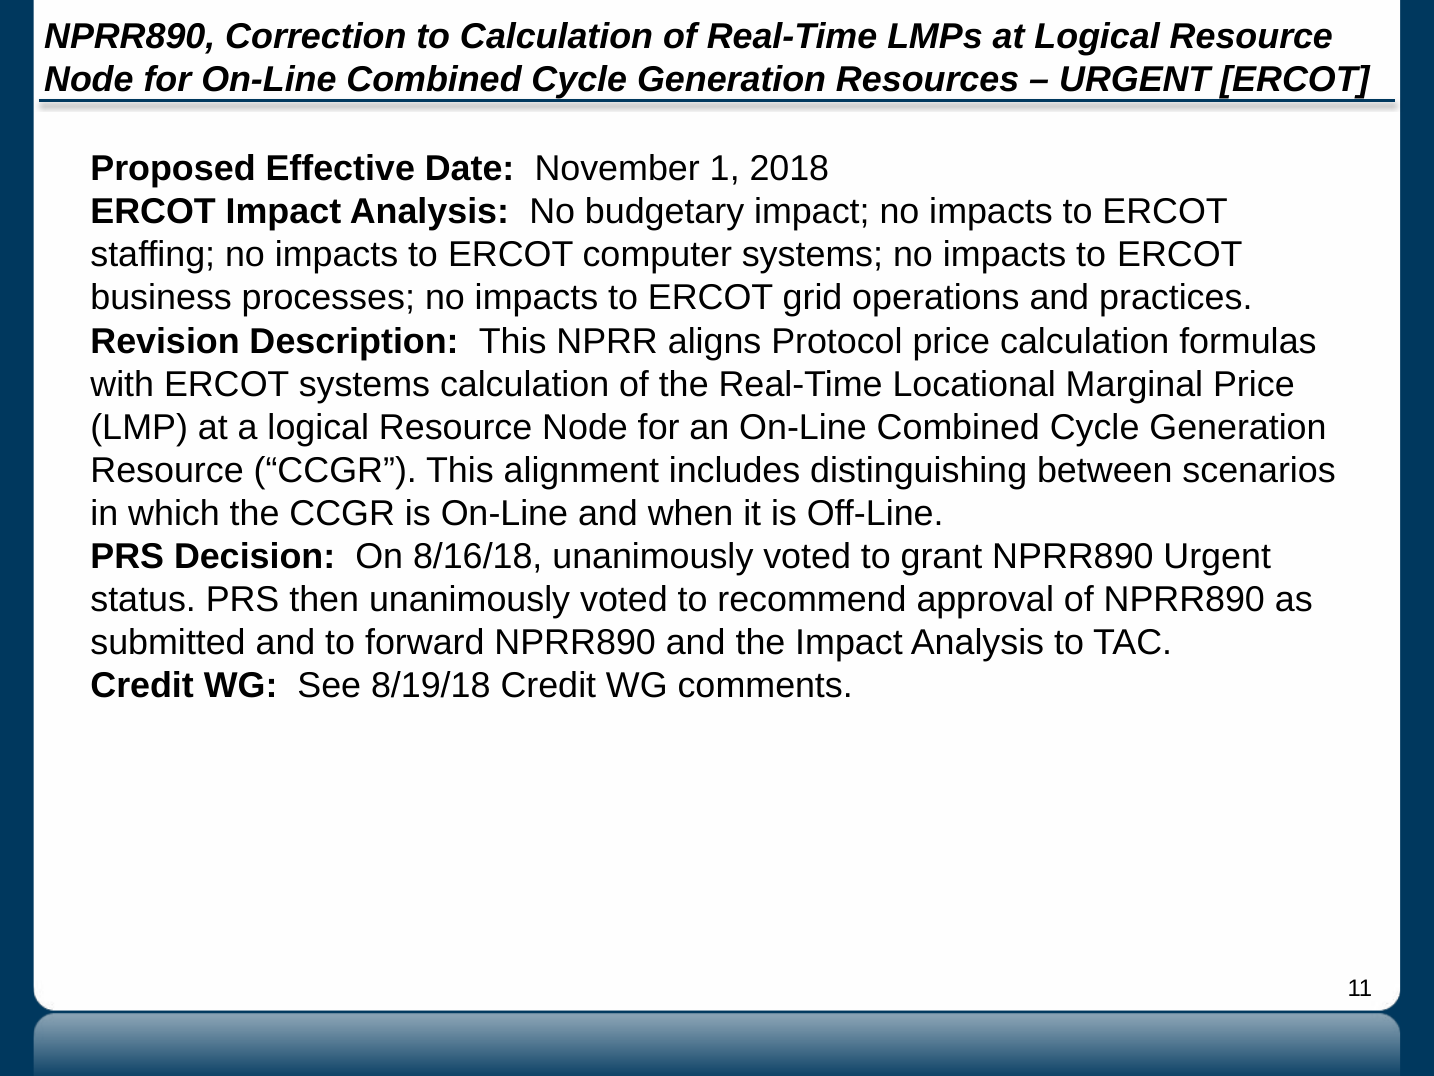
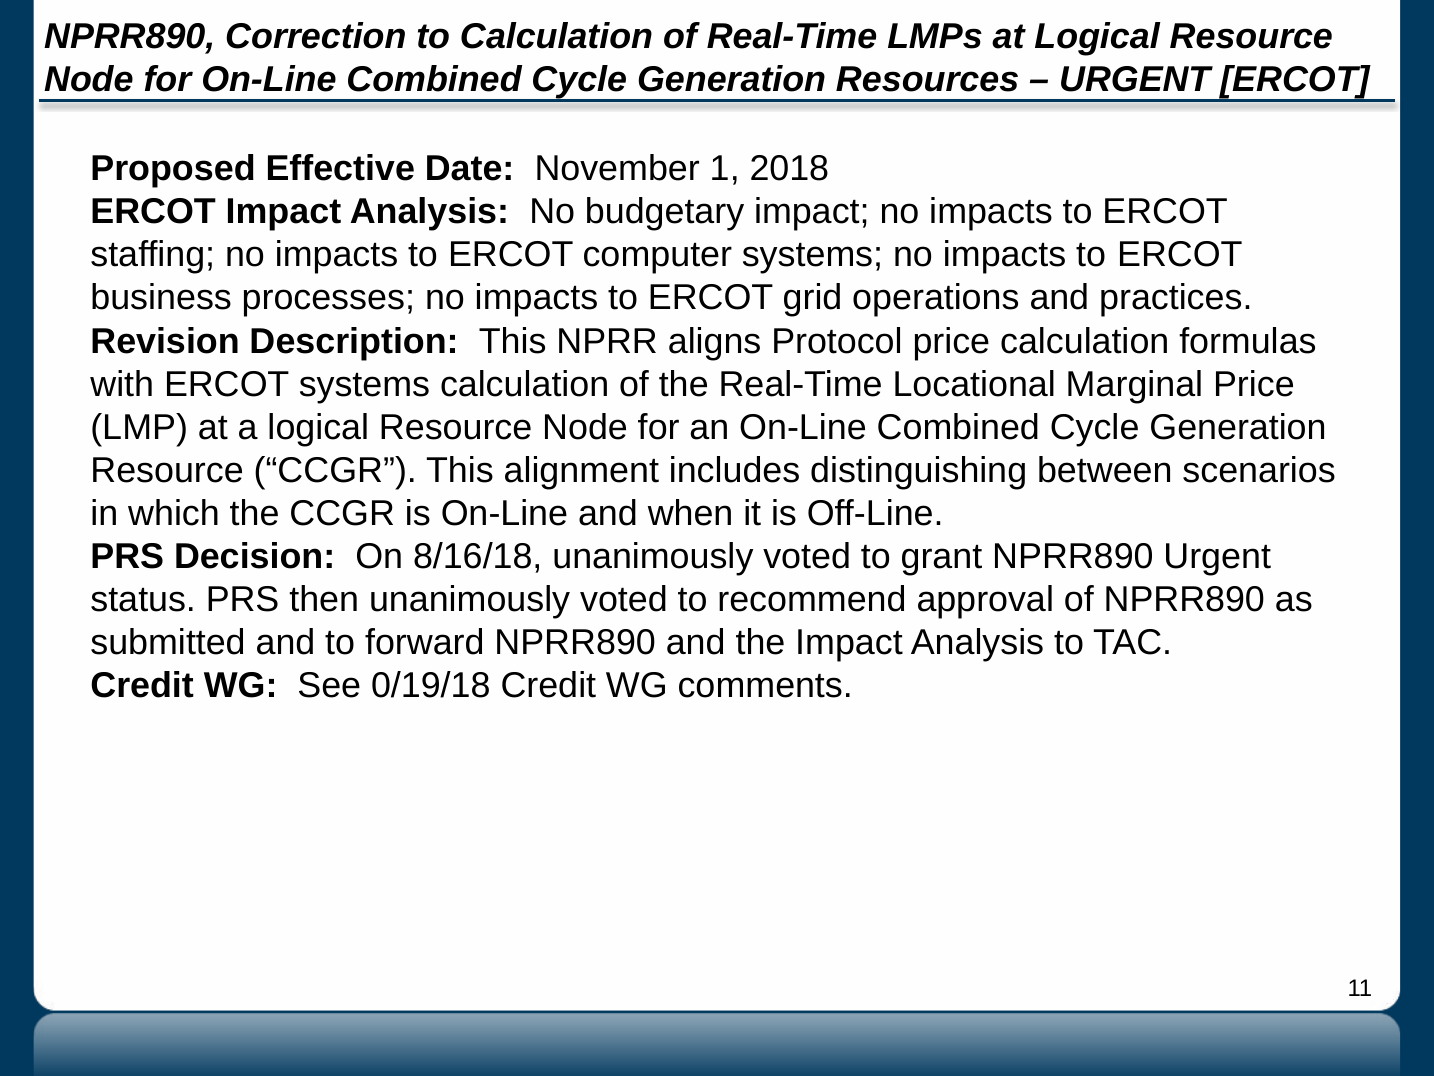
8/19/18: 8/19/18 -> 0/19/18
